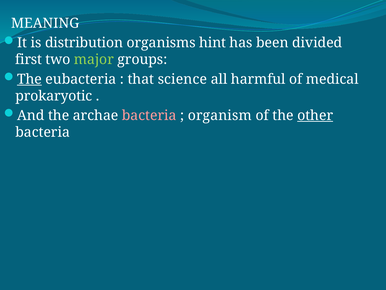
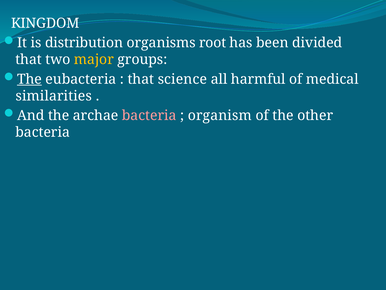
MEANING: MEANING -> KINGDOM
hint: hint -> root
first at (29, 60): first -> that
major colour: light green -> yellow
prokaryotic: prokaryotic -> similarities
other underline: present -> none
